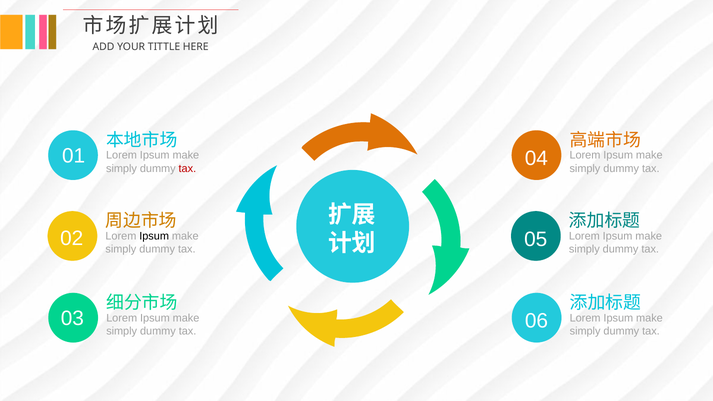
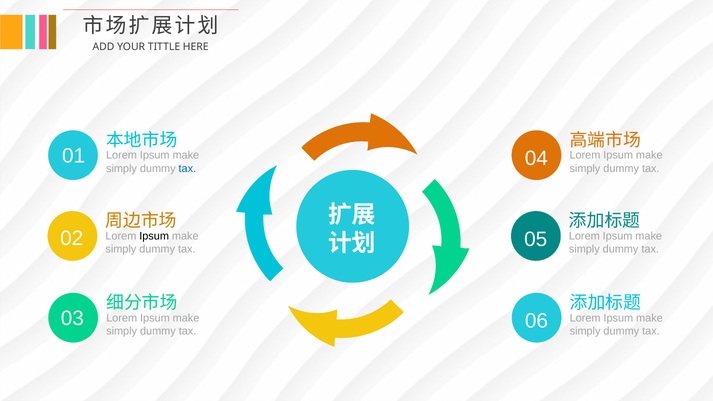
tax at (187, 168) colour: red -> blue
